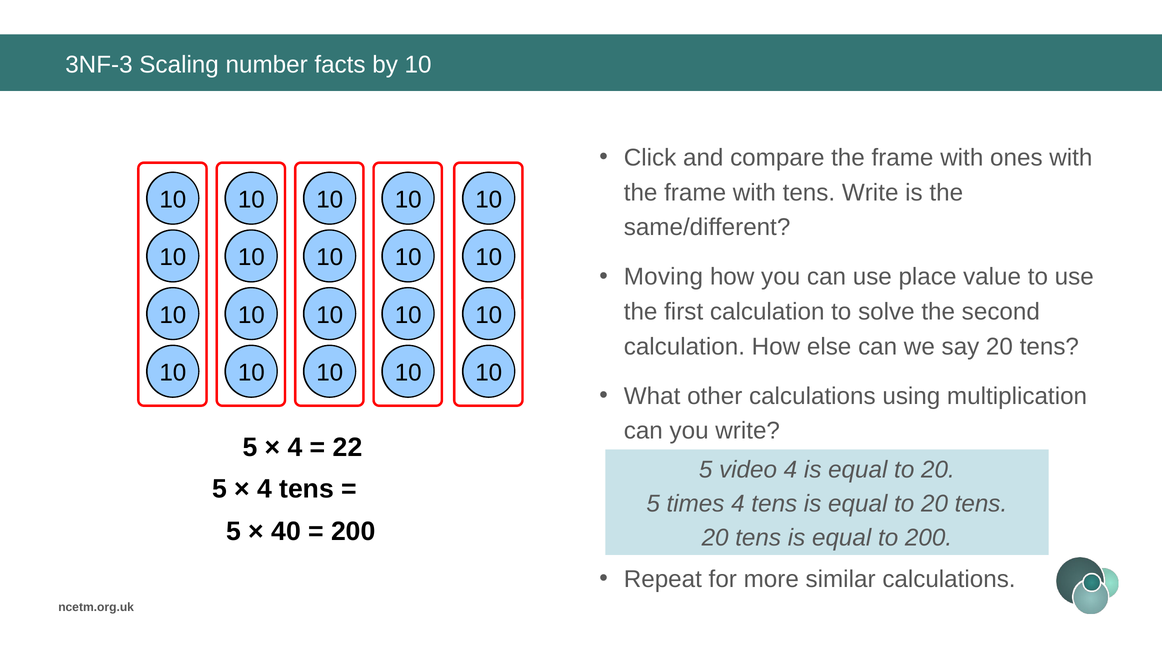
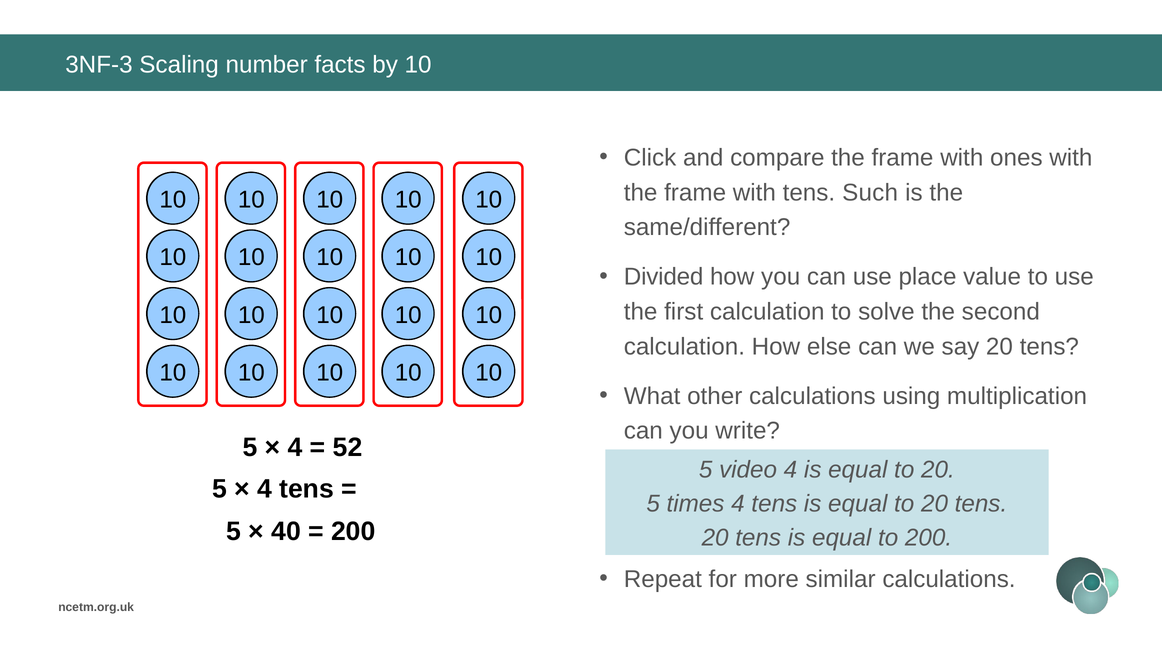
tens Write: Write -> Such
Moving: Moving -> Divided
22: 22 -> 52
